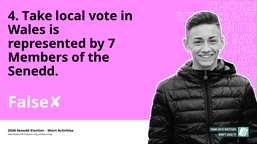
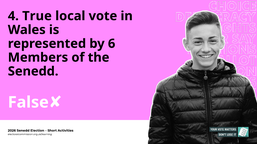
Take: Take -> True
7: 7 -> 6
